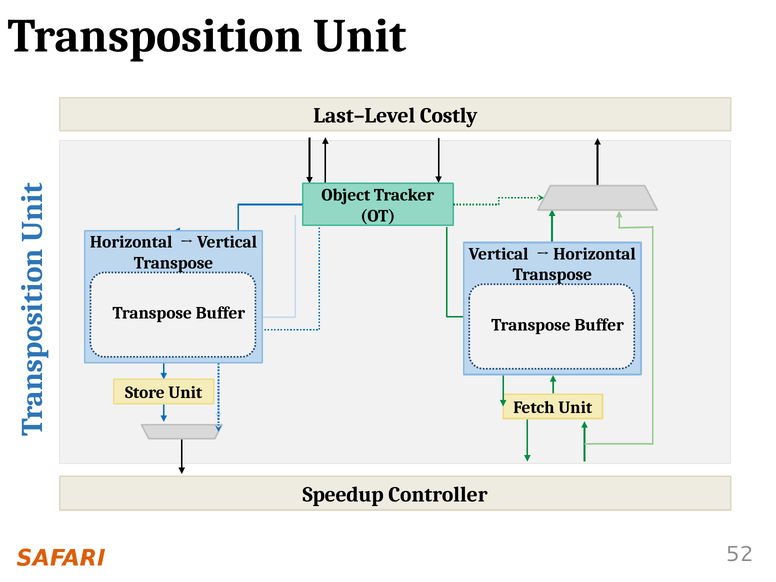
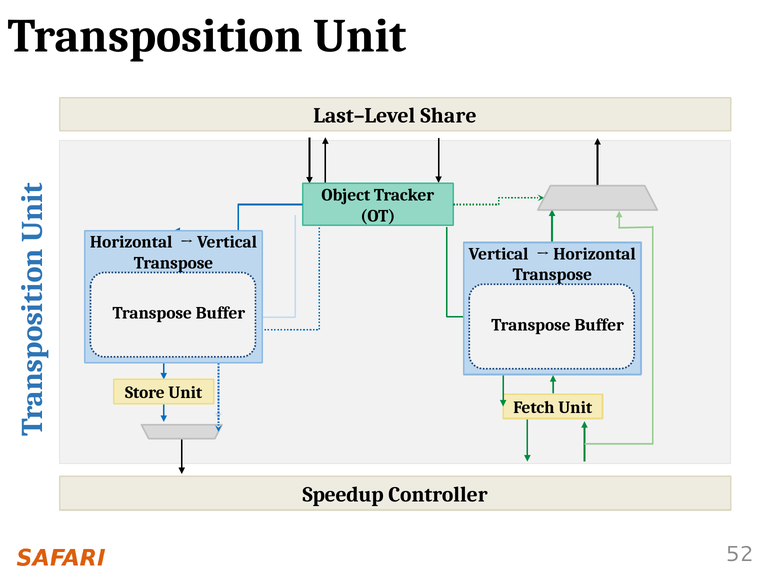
Costly: Costly -> Share
